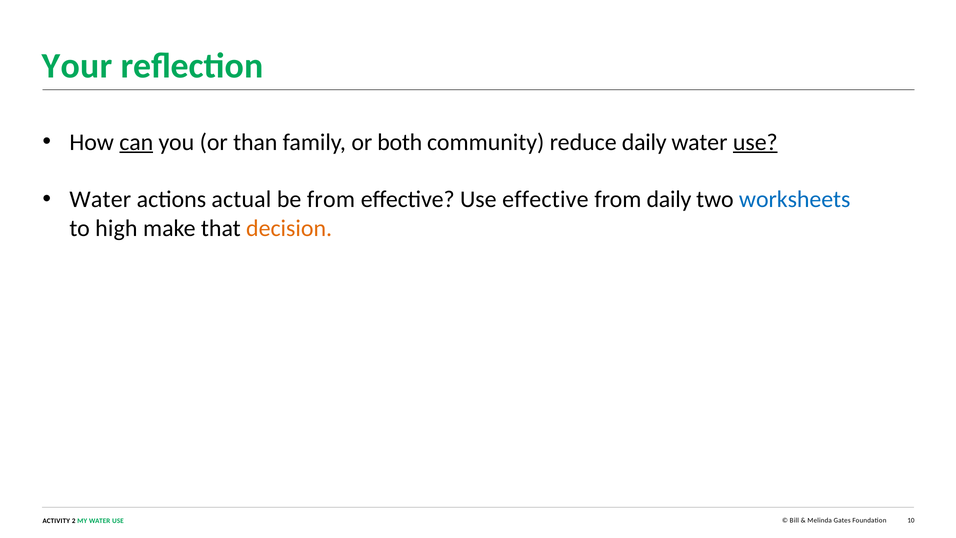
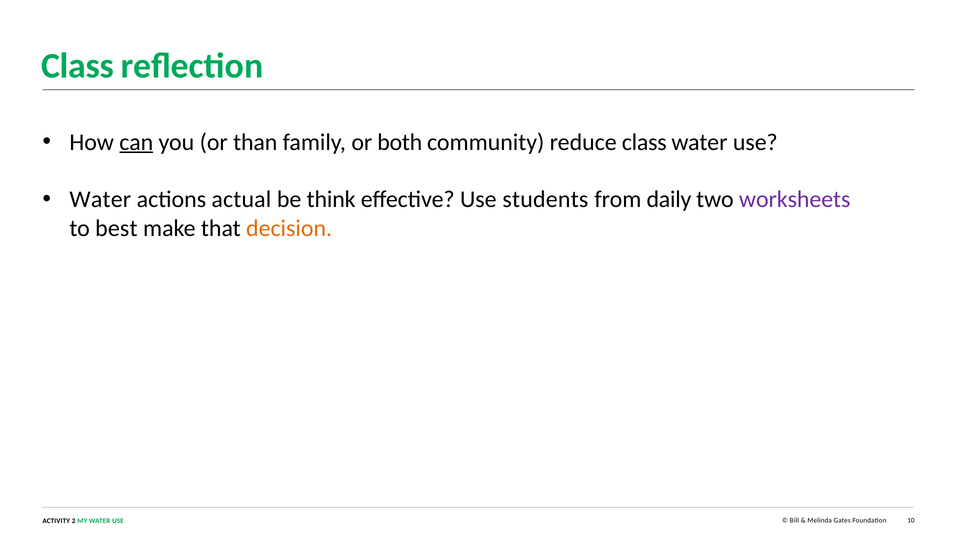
Your at (77, 66): Your -> Class
reduce daily: daily -> class
use at (755, 142) underline: present -> none
be from: from -> think
Use effective: effective -> students
worksheets colour: blue -> purple
high: high -> best
